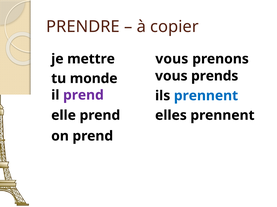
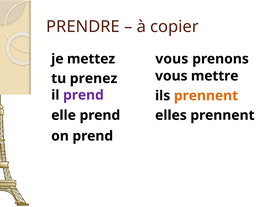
mettre: mettre -> mettez
prends: prends -> mettre
monde: monde -> prenez
prennent at (206, 96) colour: blue -> orange
